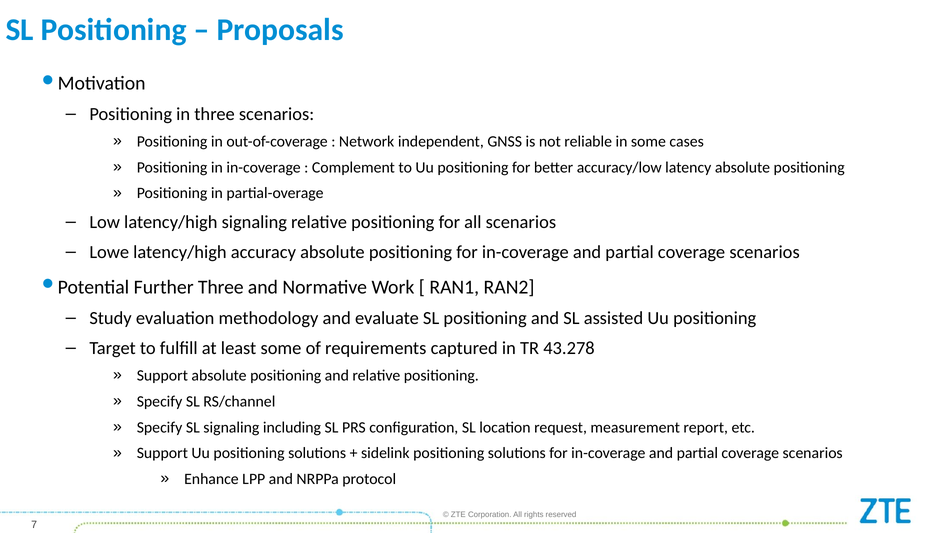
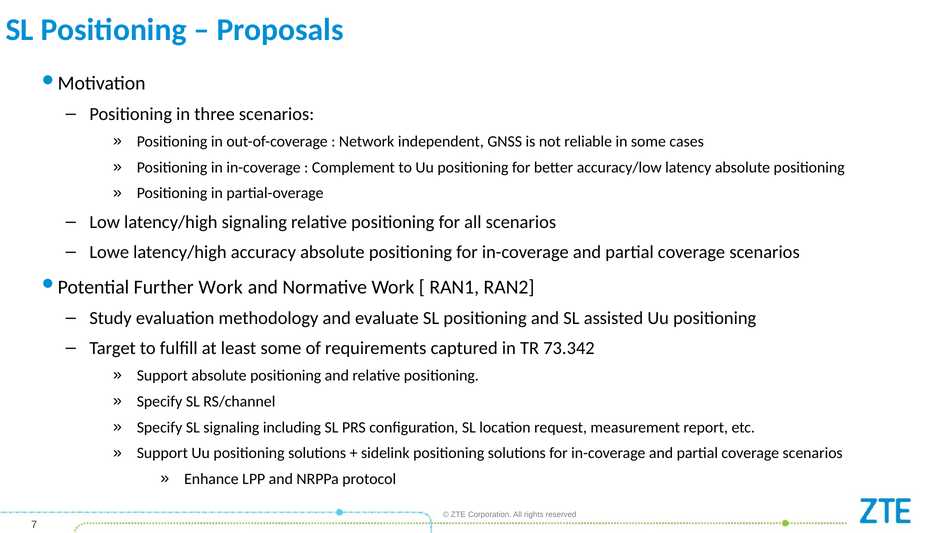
Further Three: Three -> Work
43.278: 43.278 -> 73.342
